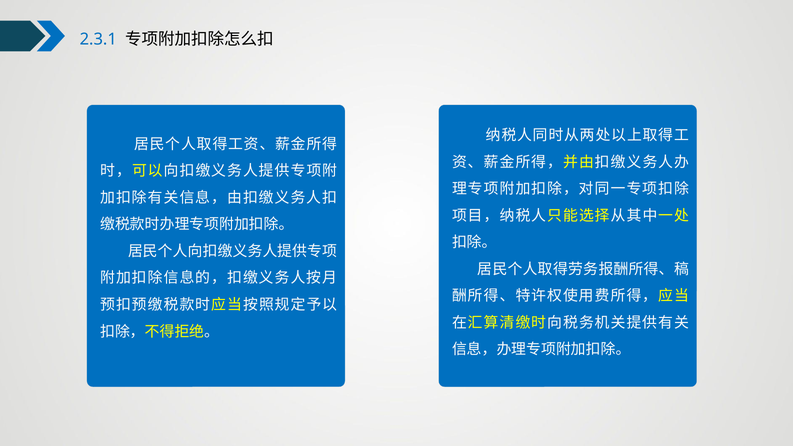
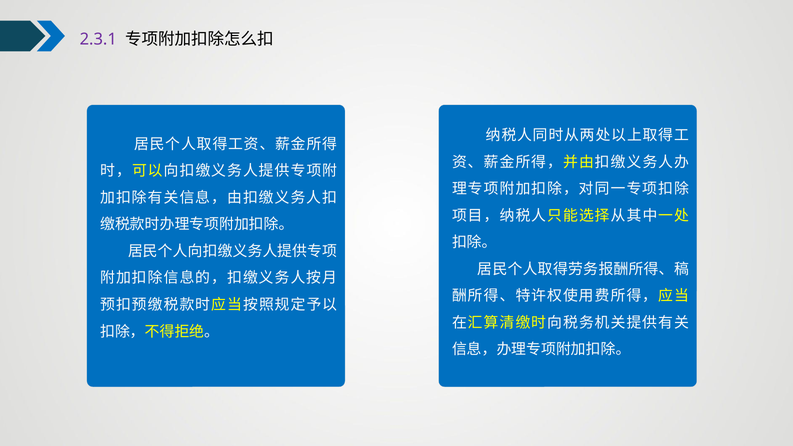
2.3.1 colour: blue -> purple
